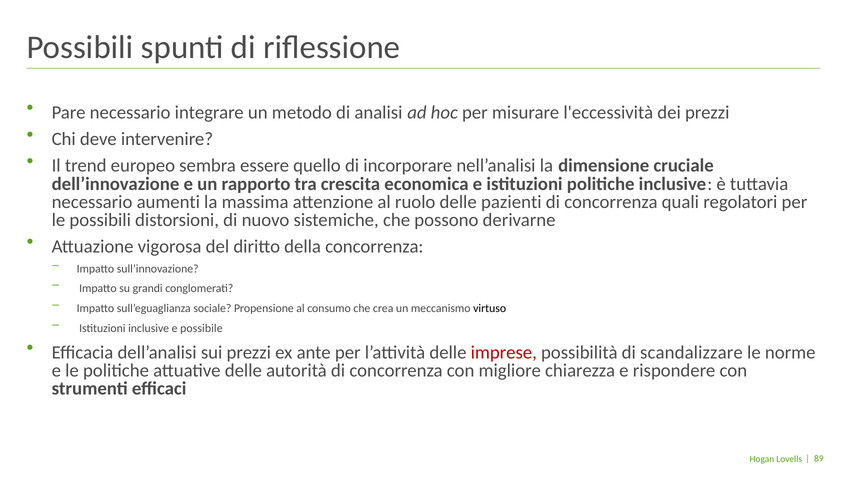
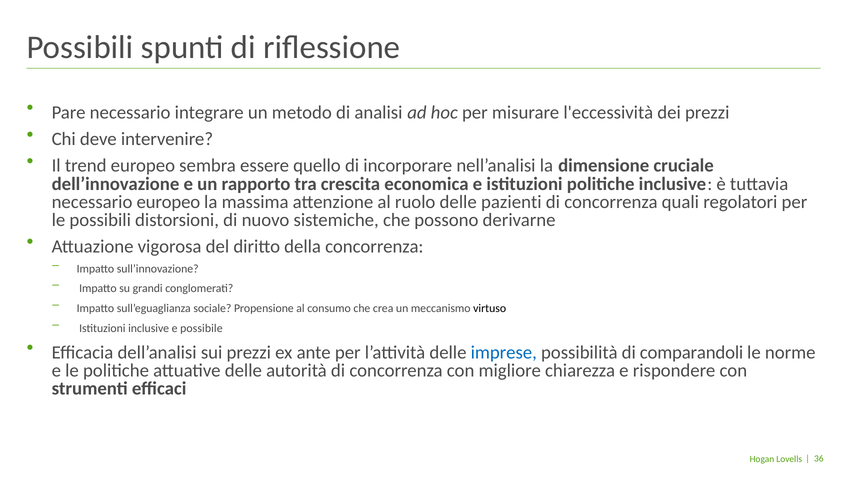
necessario aumenti: aumenti -> europeo
imprese colour: red -> blue
scandalizzare: scandalizzare -> comparandoli
89: 89 -> 36
